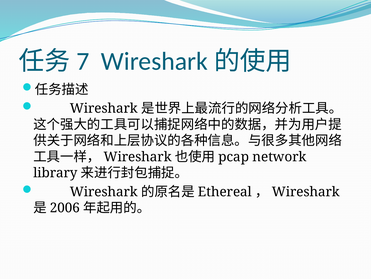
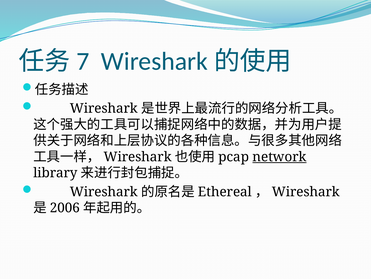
network underline: none -> present
